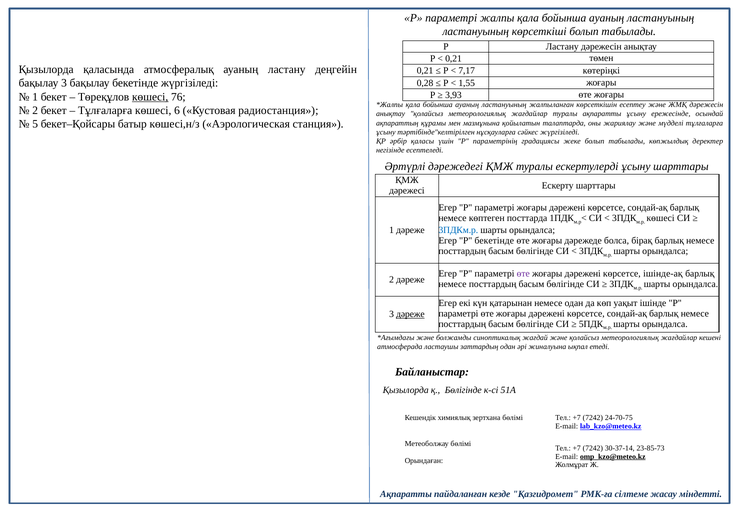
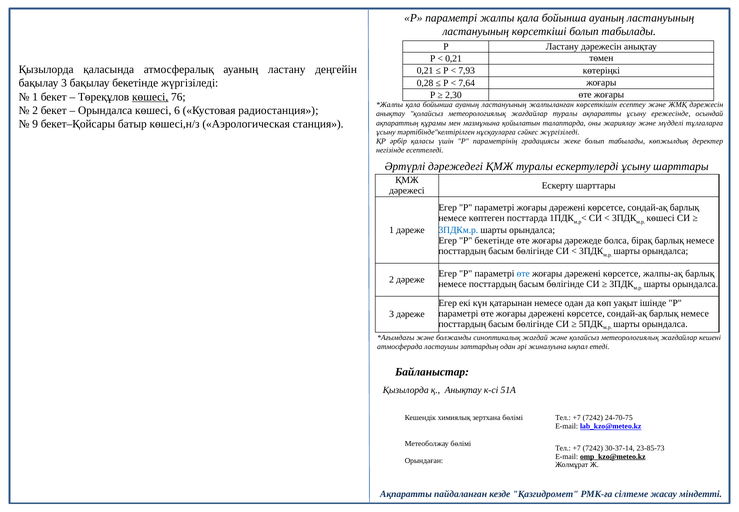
7,17: 7,17 -> 7,93
1,55: 1,55 -> 7,64
3,93: 3,93 -> 2,30
Тұлғаларға at (105, 110): Тұлғаларға -> Орындалса
5: 5 -> 9
өте at (523, 274) colour: purple -> blue
ішінде-ақ: ішінде-ақ -> жалпы-ақ
дәреже at (410, 314) underline: present -> none
қ Бөлігінде: Бөлігінде -> Анықтау
